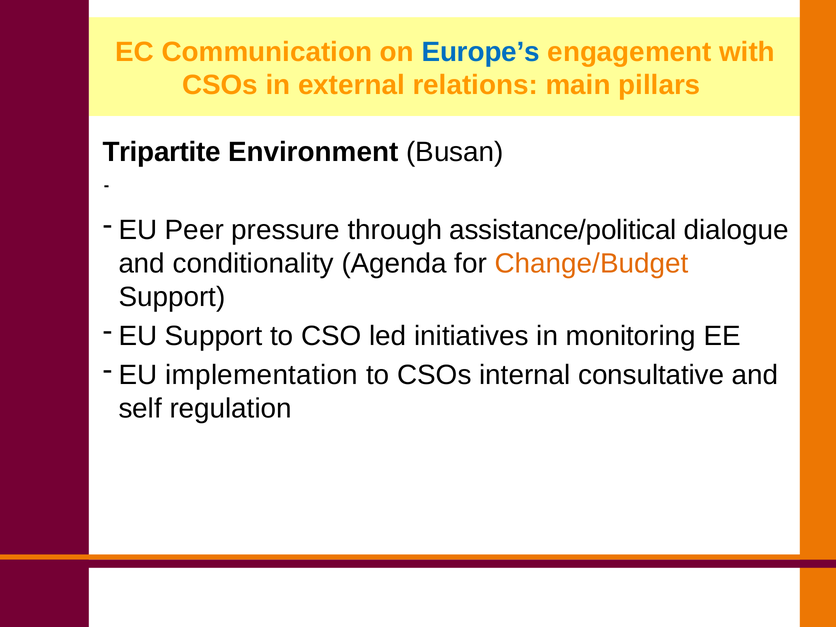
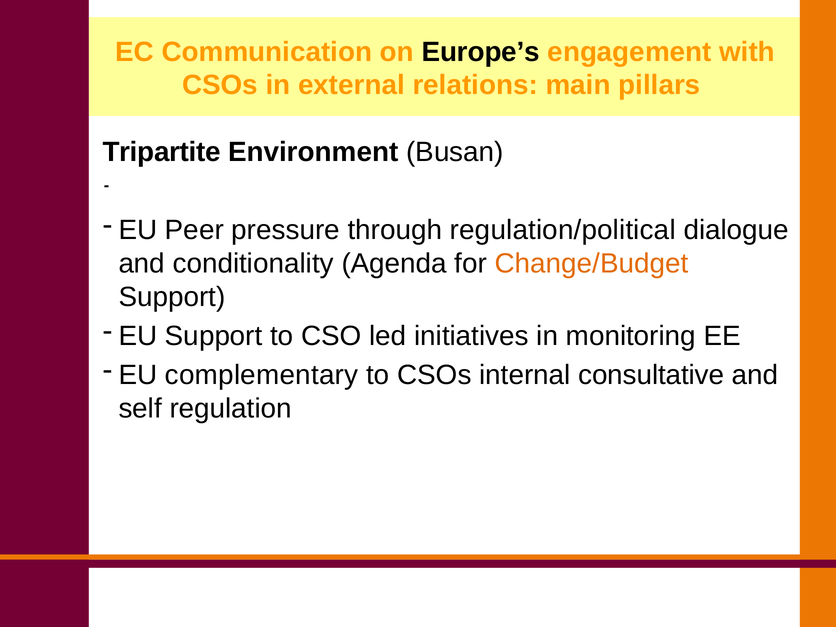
Europe’s colour: blue -> black
assistance/political: assistance/political -> regulation/political
implementation: implementation -> complementary
